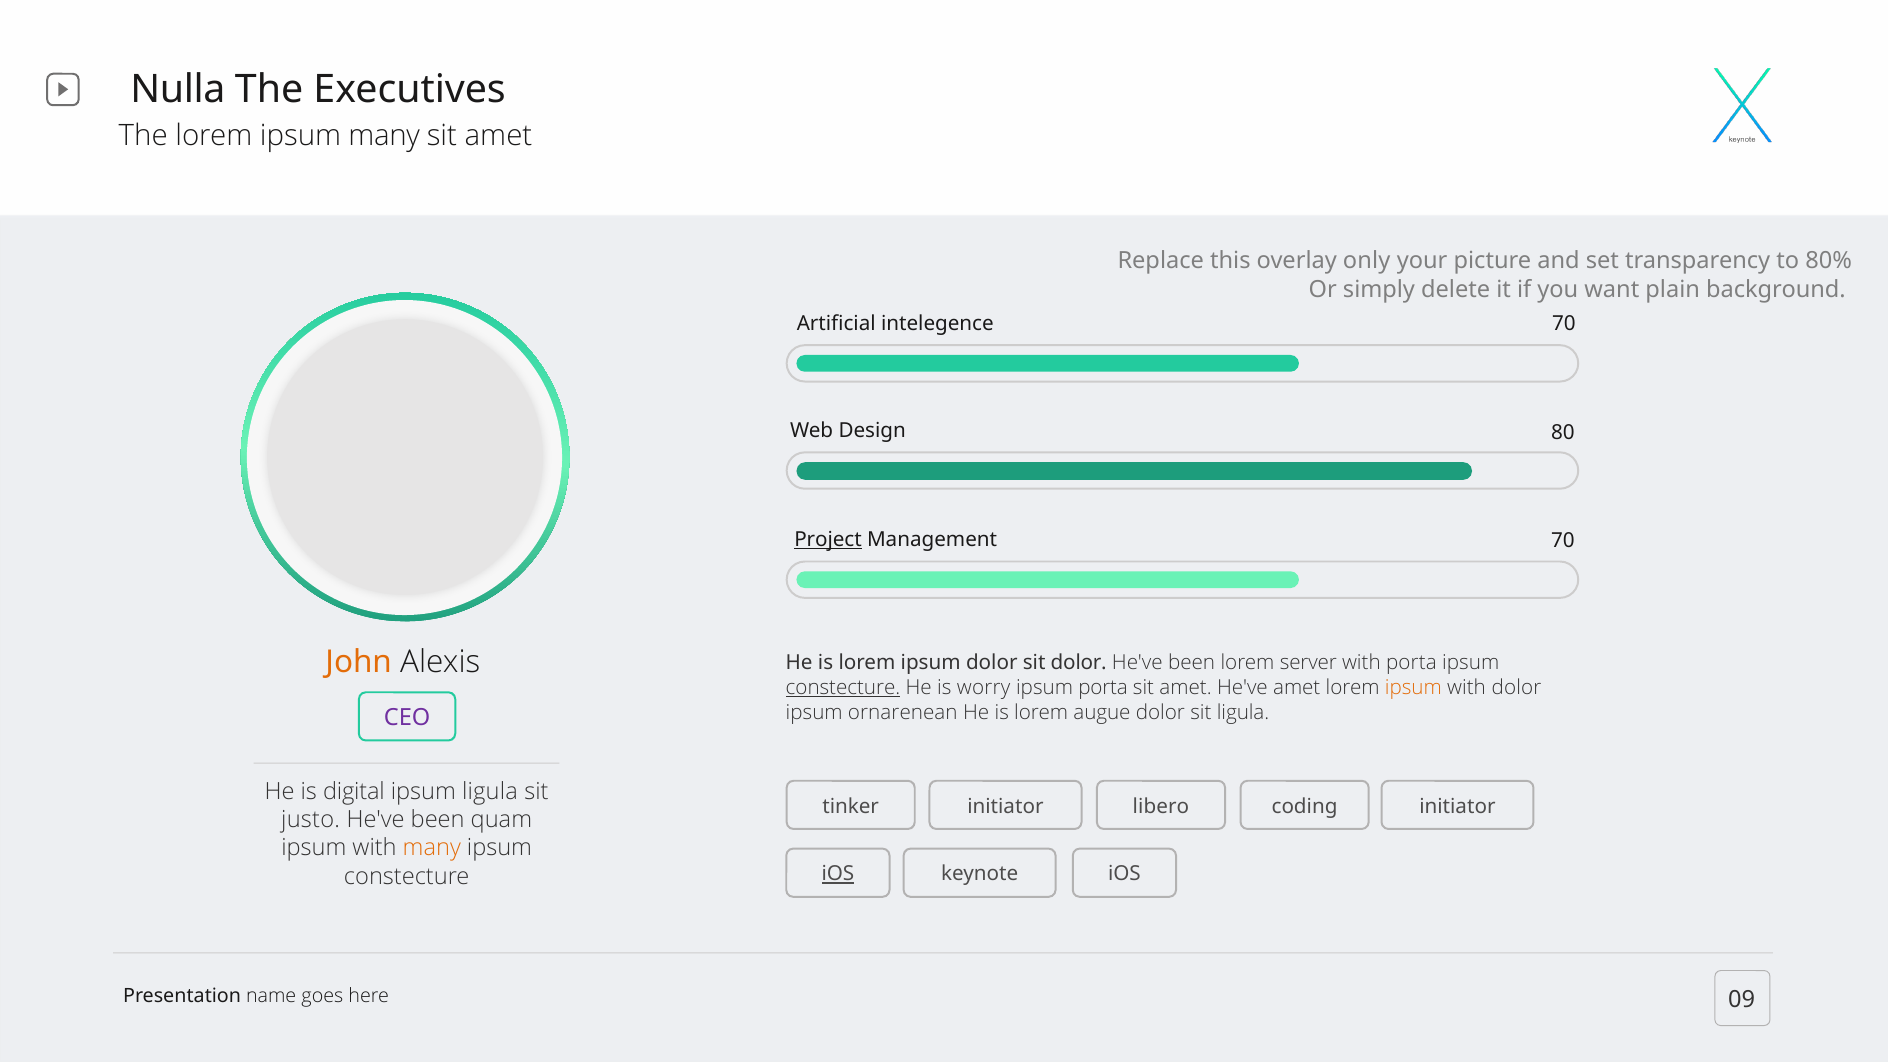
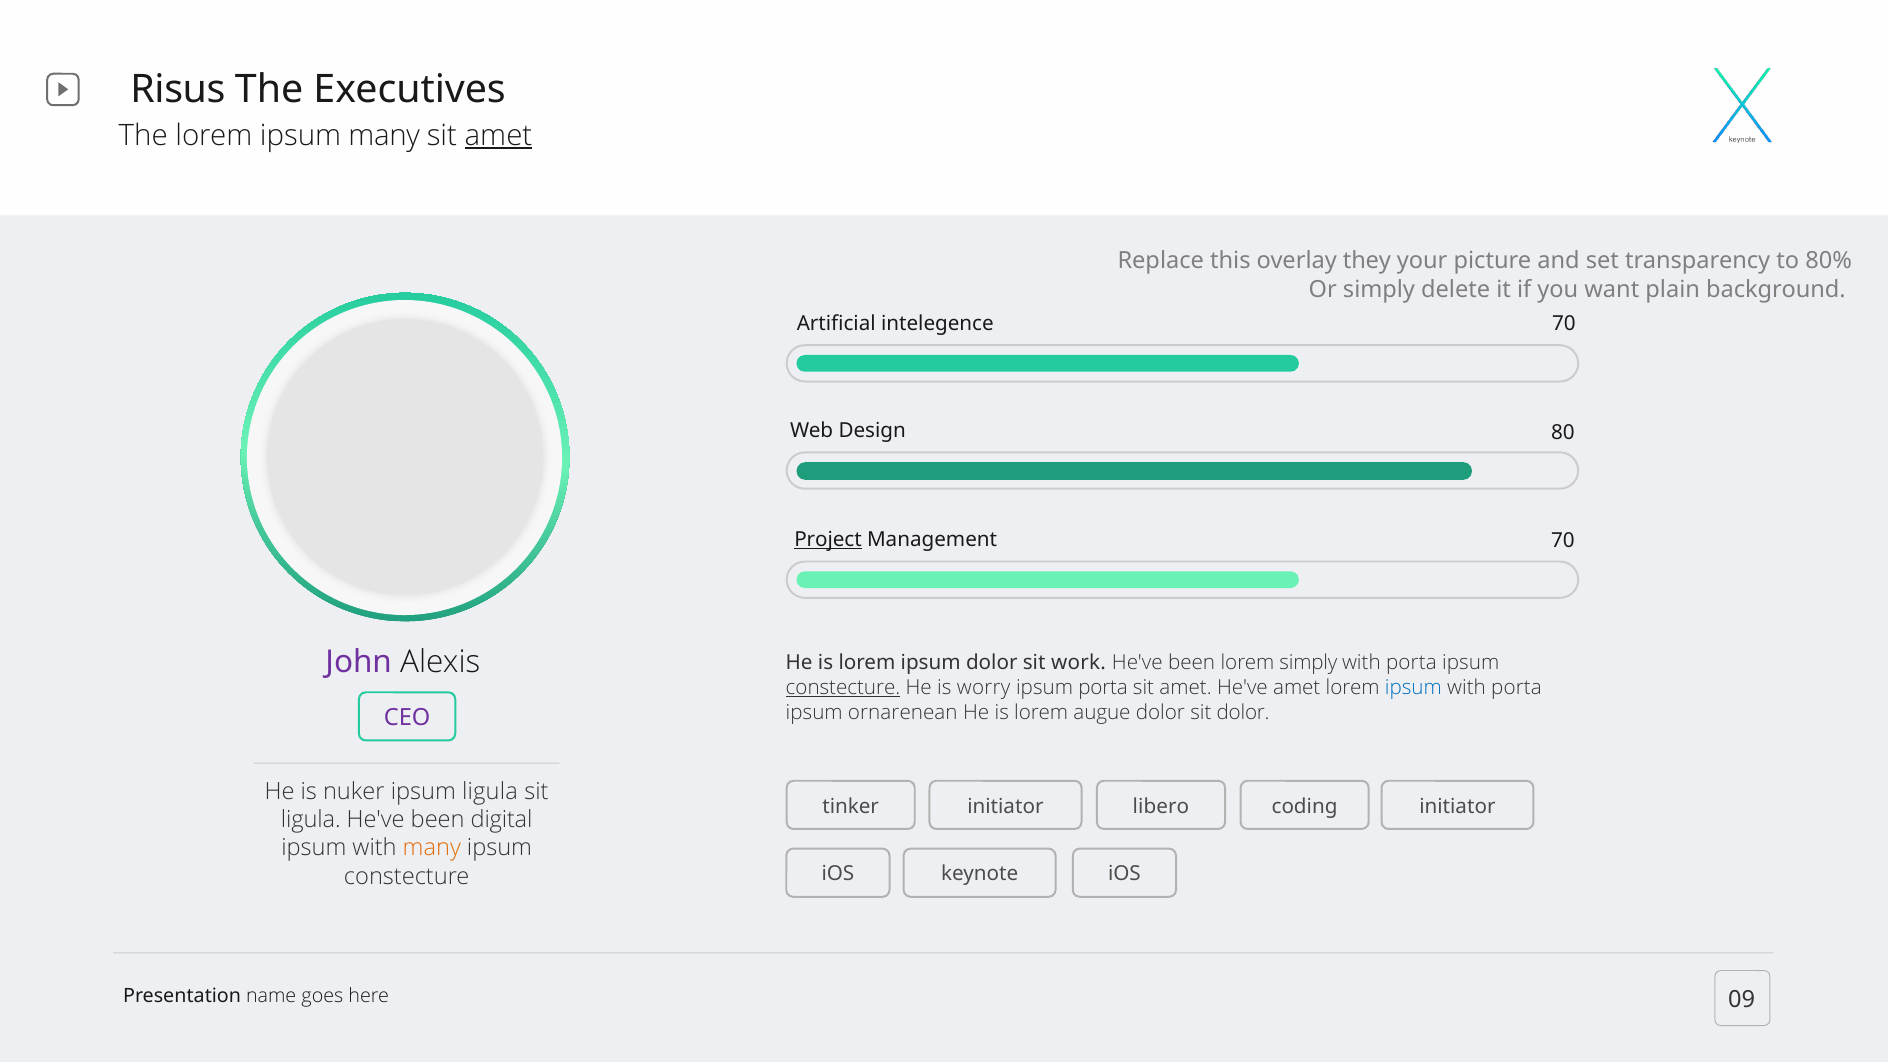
Nulla: Nulla -> Risus
amet at (498, 135) underline: none -> present
only: only -> they
John colour: orange -> purple
sit dolor: dolor -> work
lorem server: server -> simply
ipsum at (1413, 688) colour: orange -> blue
dolor at (1517, 688): dolor -> porta
sit ligula: ligula -> dolor
digital: digital -> nuker
justo at (311, 820): justo -> ligula
quam: quam -> digital
iOS at (838, 874) underline: present -> none
